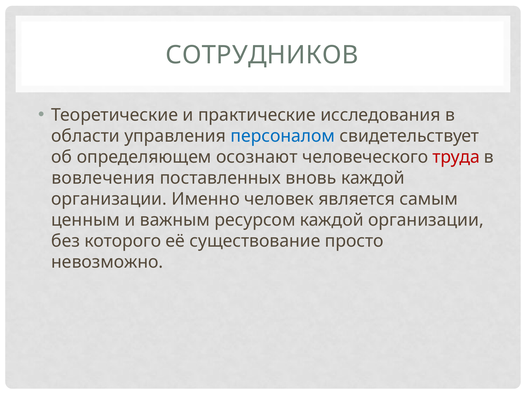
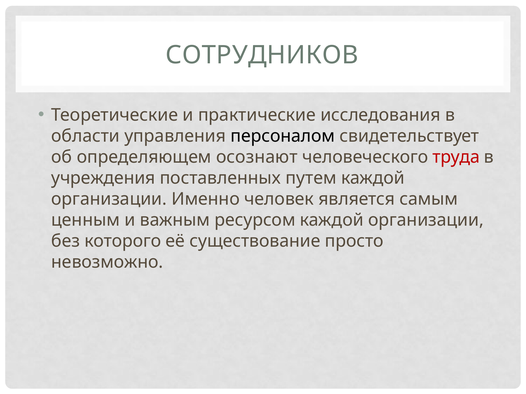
персоналом colour: blue -> black
вовлечения: вовлечения -> учреждения
вновь: вновь -> путем
